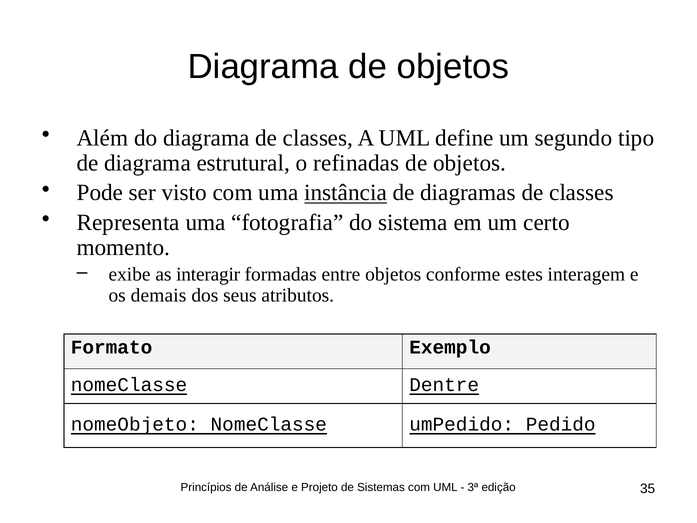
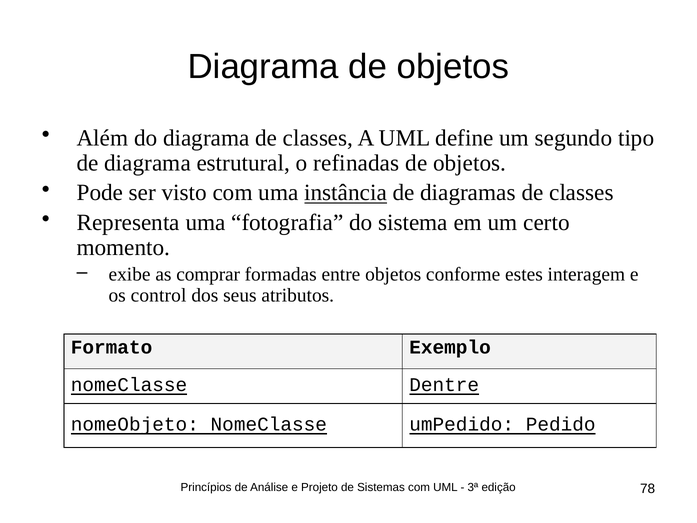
interagir: interagir -> comprar
demais: demais -> control
35: 35 -> 78
